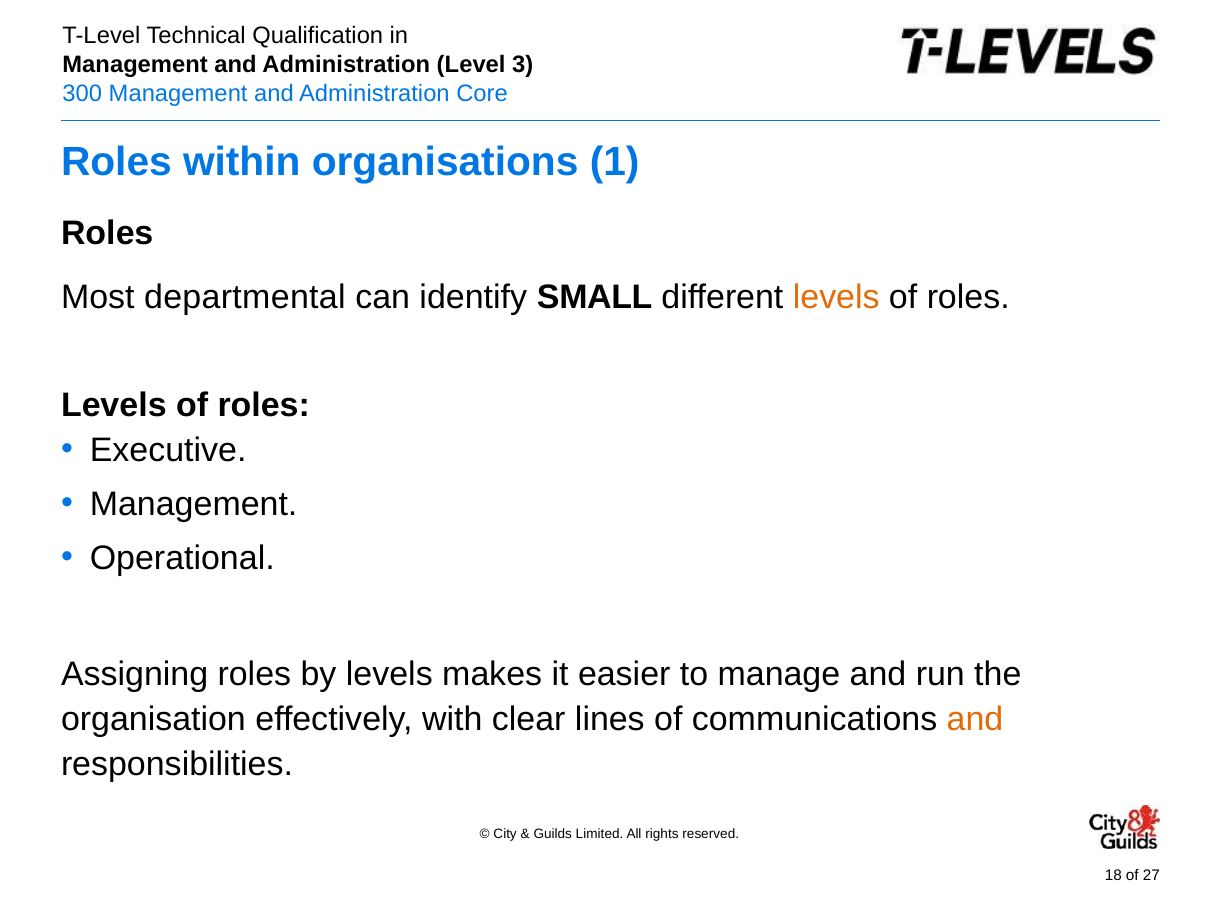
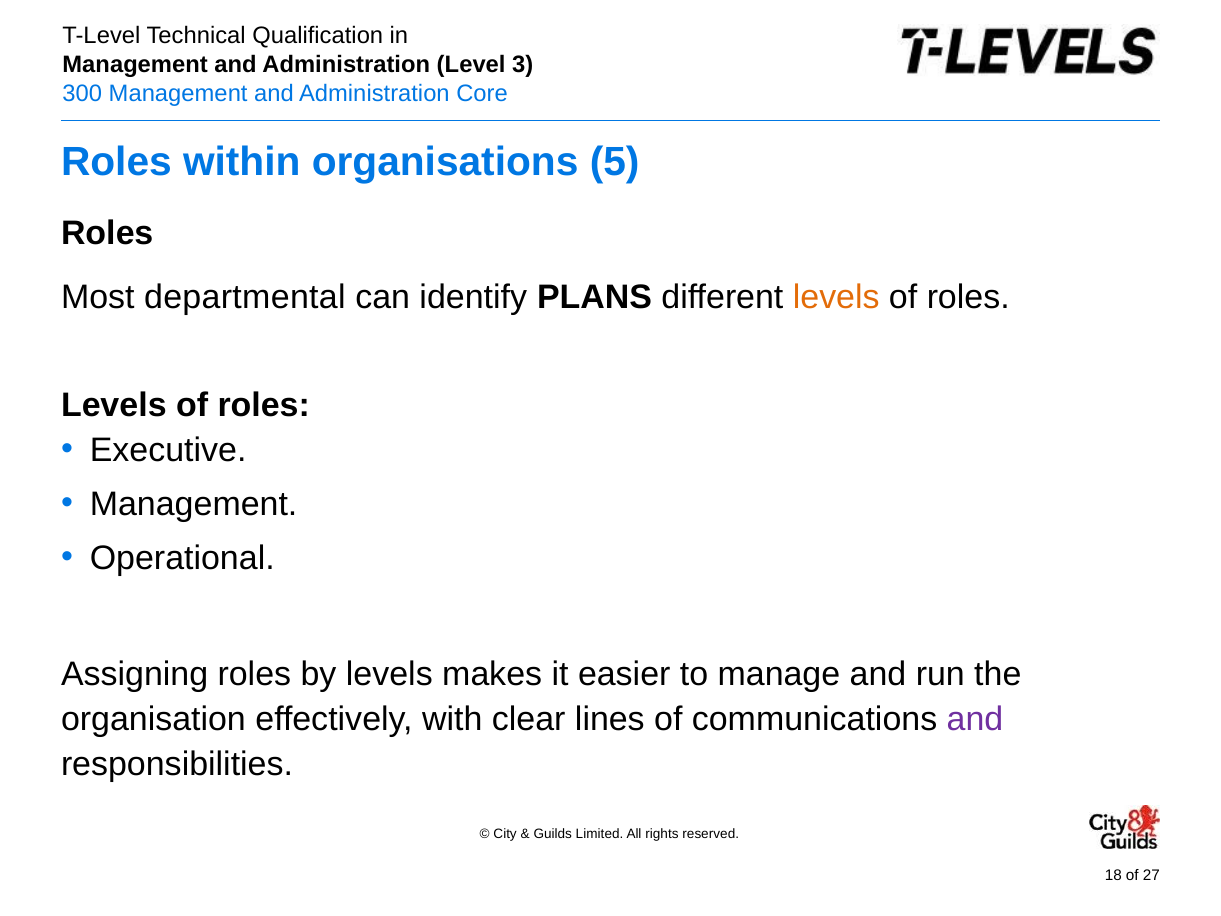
1: 1 -> 5
SMALL: SMALL -> PLANS
and at (975, 719) colour: orange -> purple
